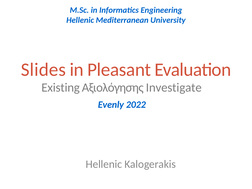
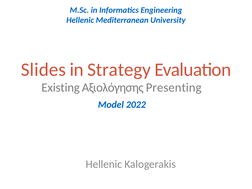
Pleasant: Pleasant -> Strategy
Investigate: Investigate -> Presenting
Evenly: Evenly -> Model
